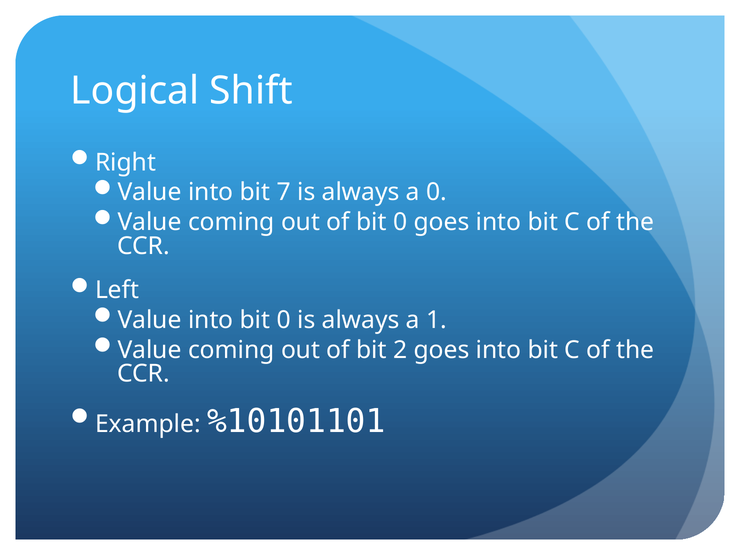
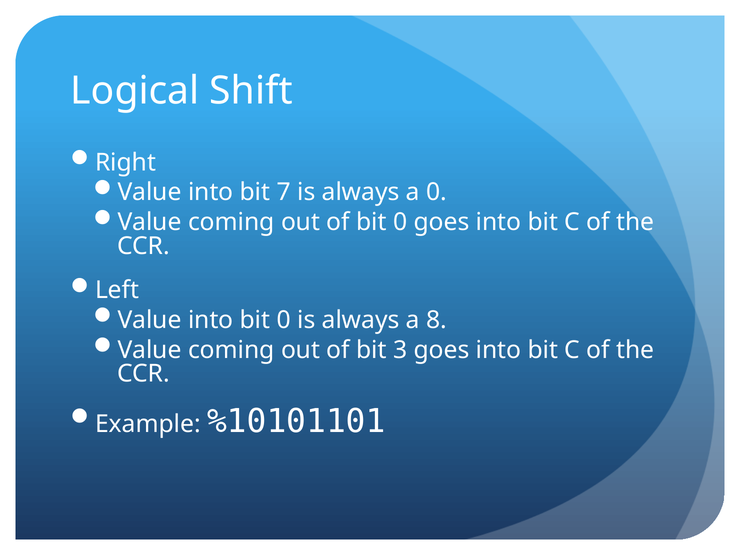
1: 1 -> 8
2: 2 -> 3
